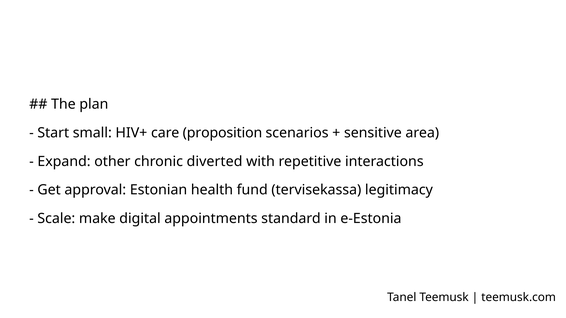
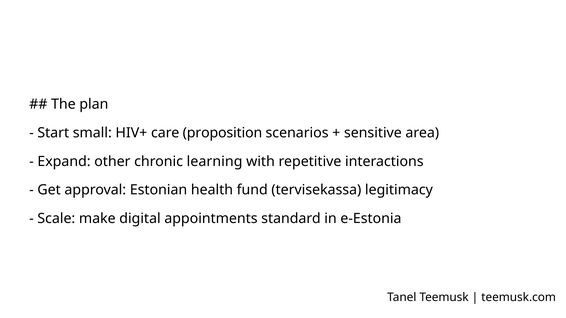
diverted: diverted -> learning
